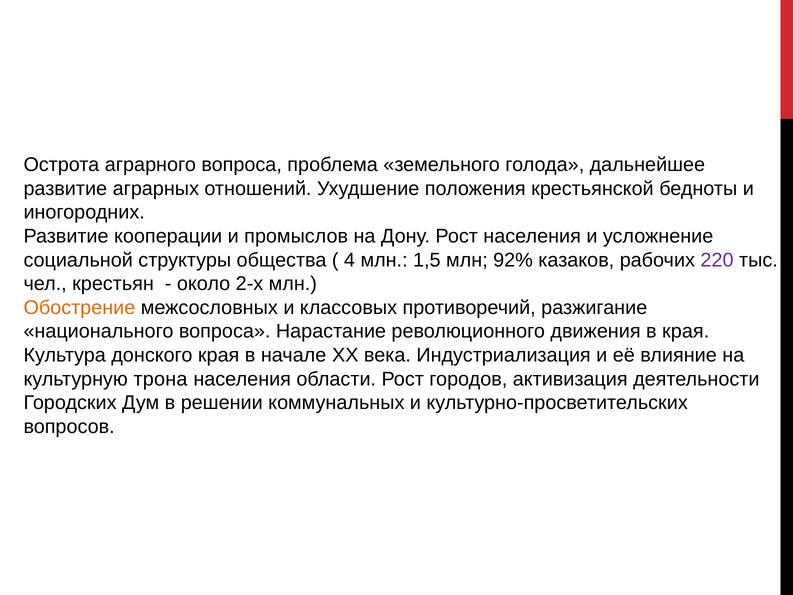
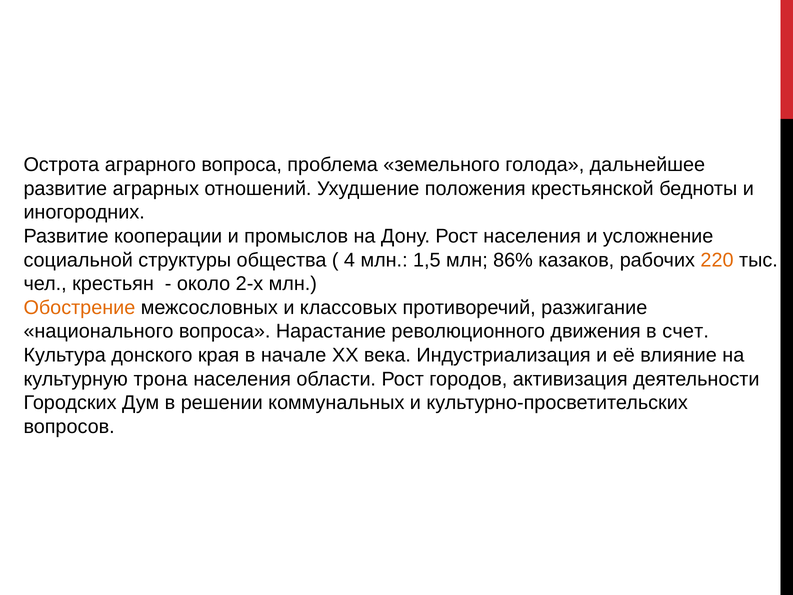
92%: 92% -> 86%
220 colour: purple -> orange
в края: края -> счет
